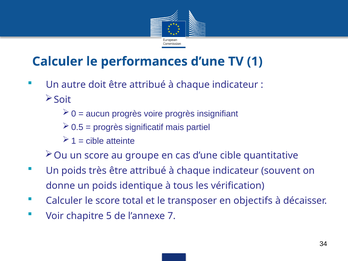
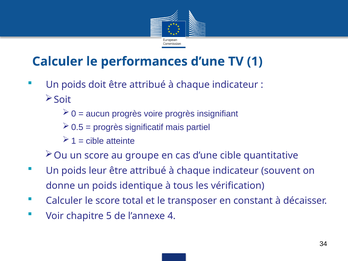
autre at (74, 85): autre -> poids
très: très -> leur
objectifs: objectifs -> constant
7: 7 -> 4
